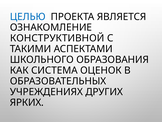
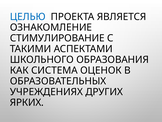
КОНСТРУКТИВНОЙ: КОНСТРУКТИВНОЙ -> СТИМУЛИРОВАНИЕ
